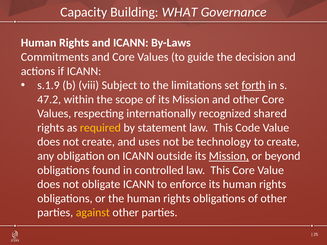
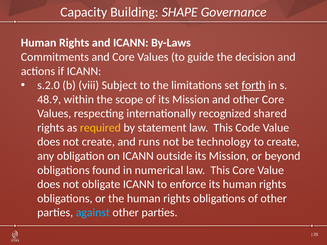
WHAT: WHAT -> SHAPE
s.1.9: s.1.9 -> s.2.0
47.2: 47.2 -> 48.9
uses: uses -> runs
Mission at (229, 156) underline: present -> none
controlled: controlled -> numerical
against colour: yellow -> light blue
